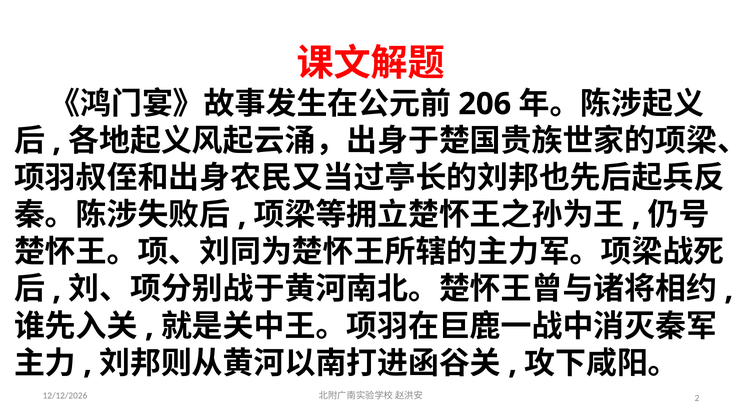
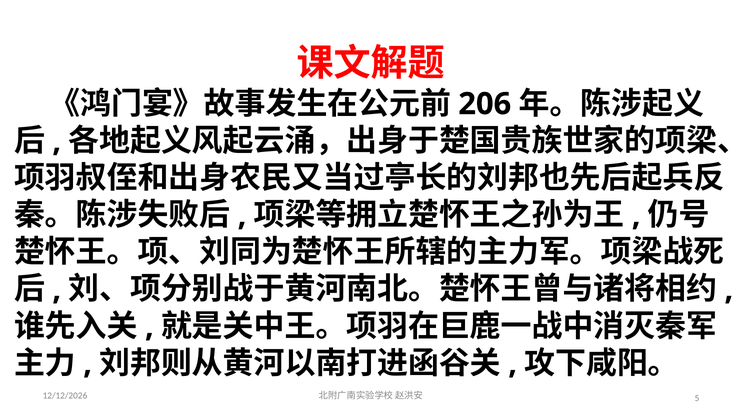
2: 2 -> 5
